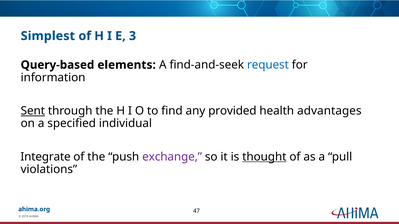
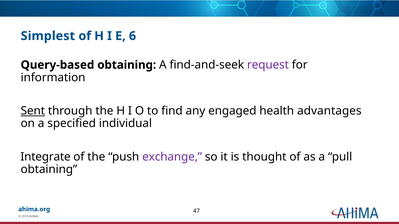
3: 3 -> 6
Query-based elements: elements -> obtaining
request colour: blue -> purple
provided: provided -> engaged
thought underline: present -> none
violations at (49, 170): violations -> obtaining
